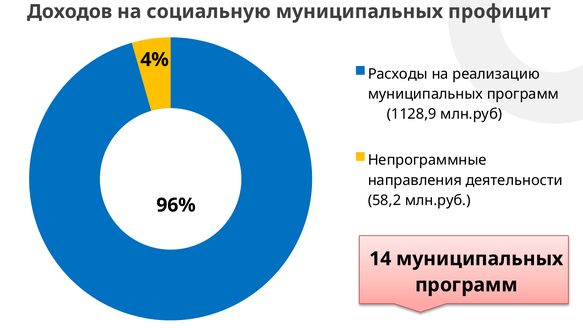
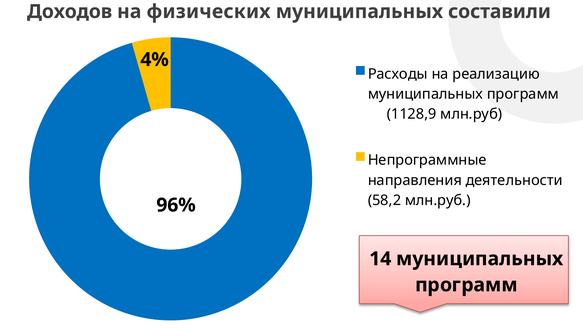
социальную: социальную -> физических
профицит: профицит -> составили
